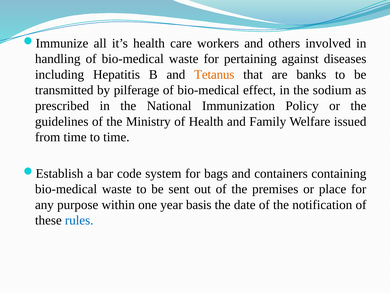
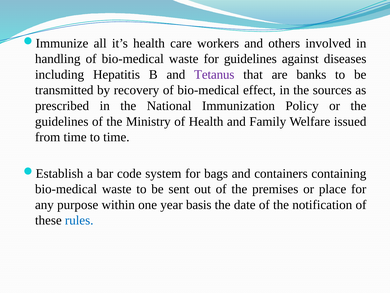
for pertaining: pertaining -> guidelines
Tetanus colour: orange -> purple
pilferage: pilferage -> recovery
sodium: sodium -> sources
